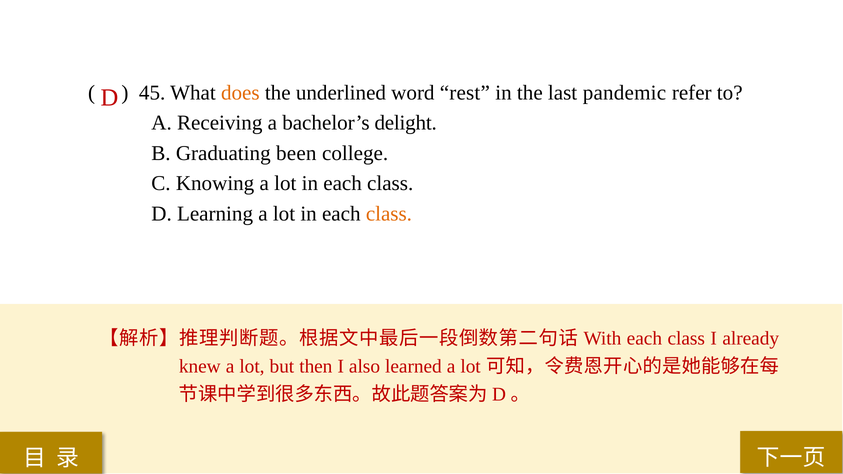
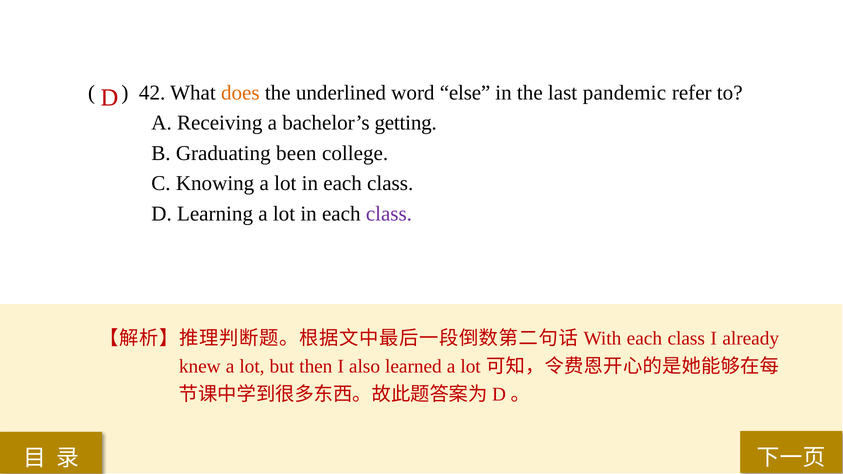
45: 45 -> 42
rest: rest -> else
delight: delight -> getting
class at (389, 214) colour: orange -> purple
